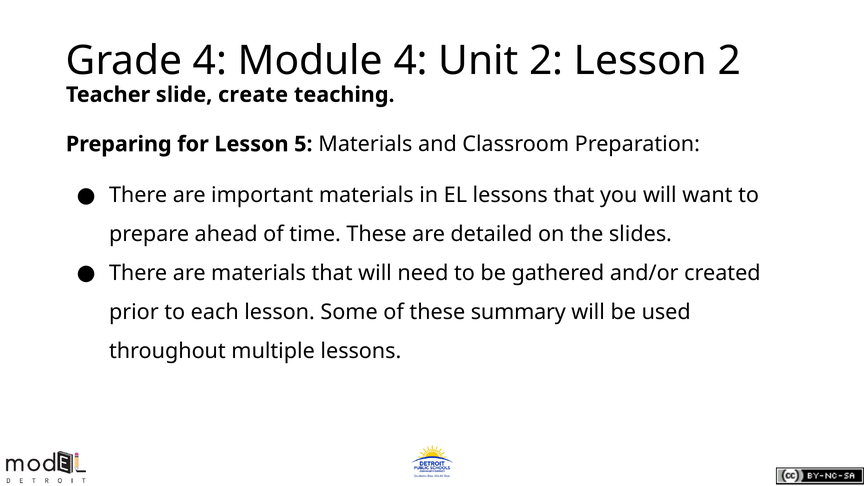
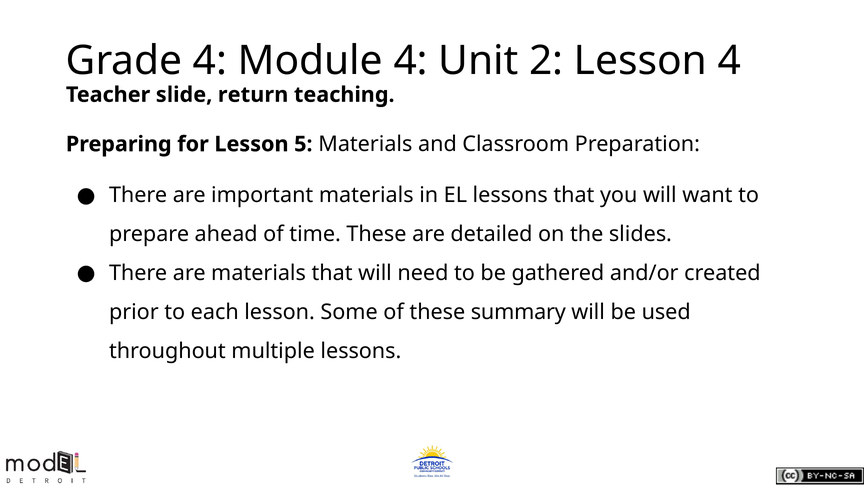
Lesson 2: 2 -> 4
create: create -> return
